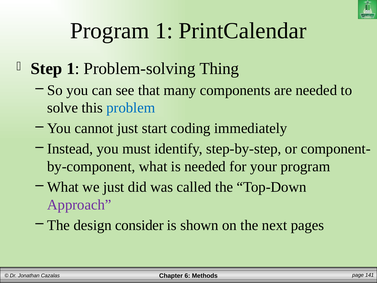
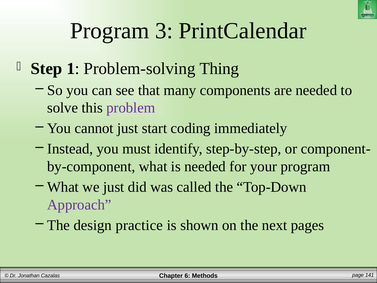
Program 1: 1 -> 3
problem colour: blue -> purple
consider: consider -> practice
